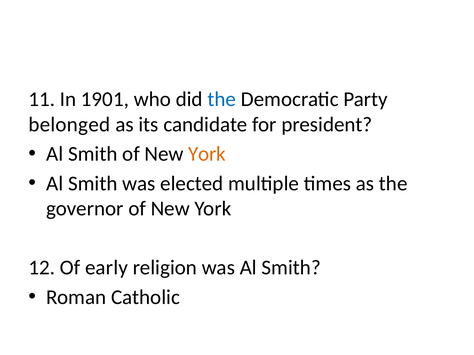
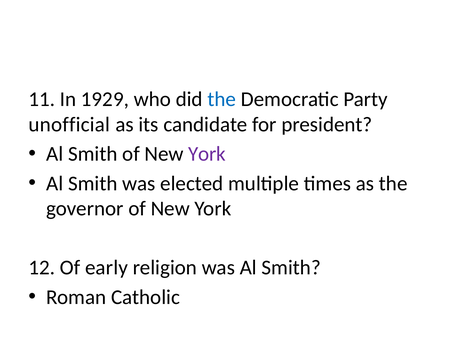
1901: 1901 -> 1929
belonged: belonged -> unofficial
York at (207, 154) colour: orange -> purple
